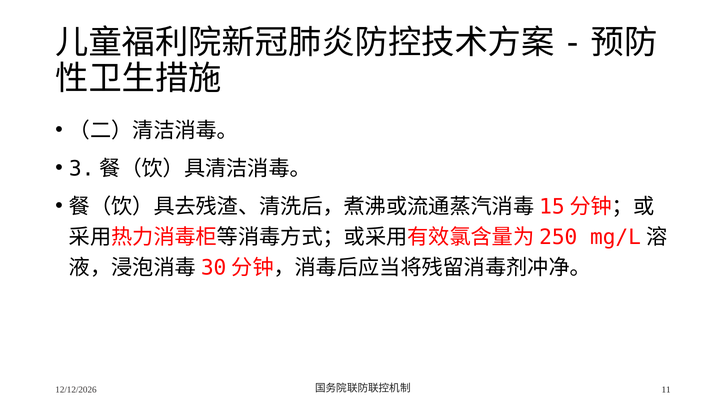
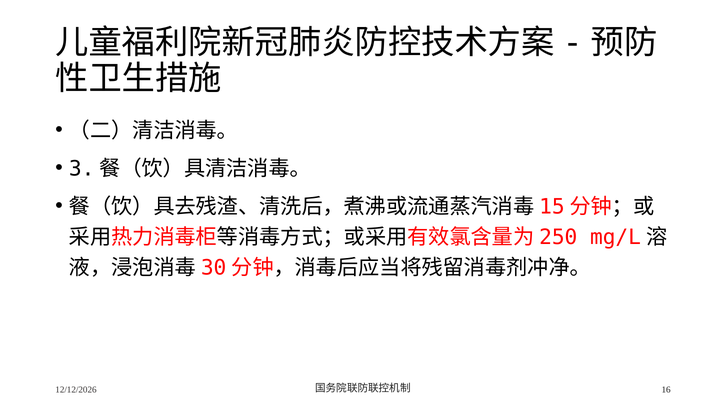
11: 11 -> 16
